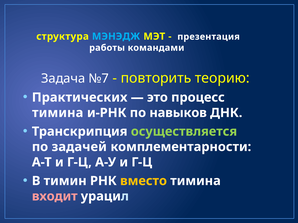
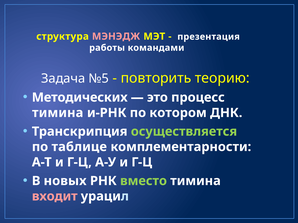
МЭНЭДЖ colour: light blue -> pink
№7: №7 -> №5
Практических: Практических -> Методических
навыков: навыков -> котором
задачей: задачей -> таблице
тимин: тимин -> новых
вместо colour: yellow -> light green
